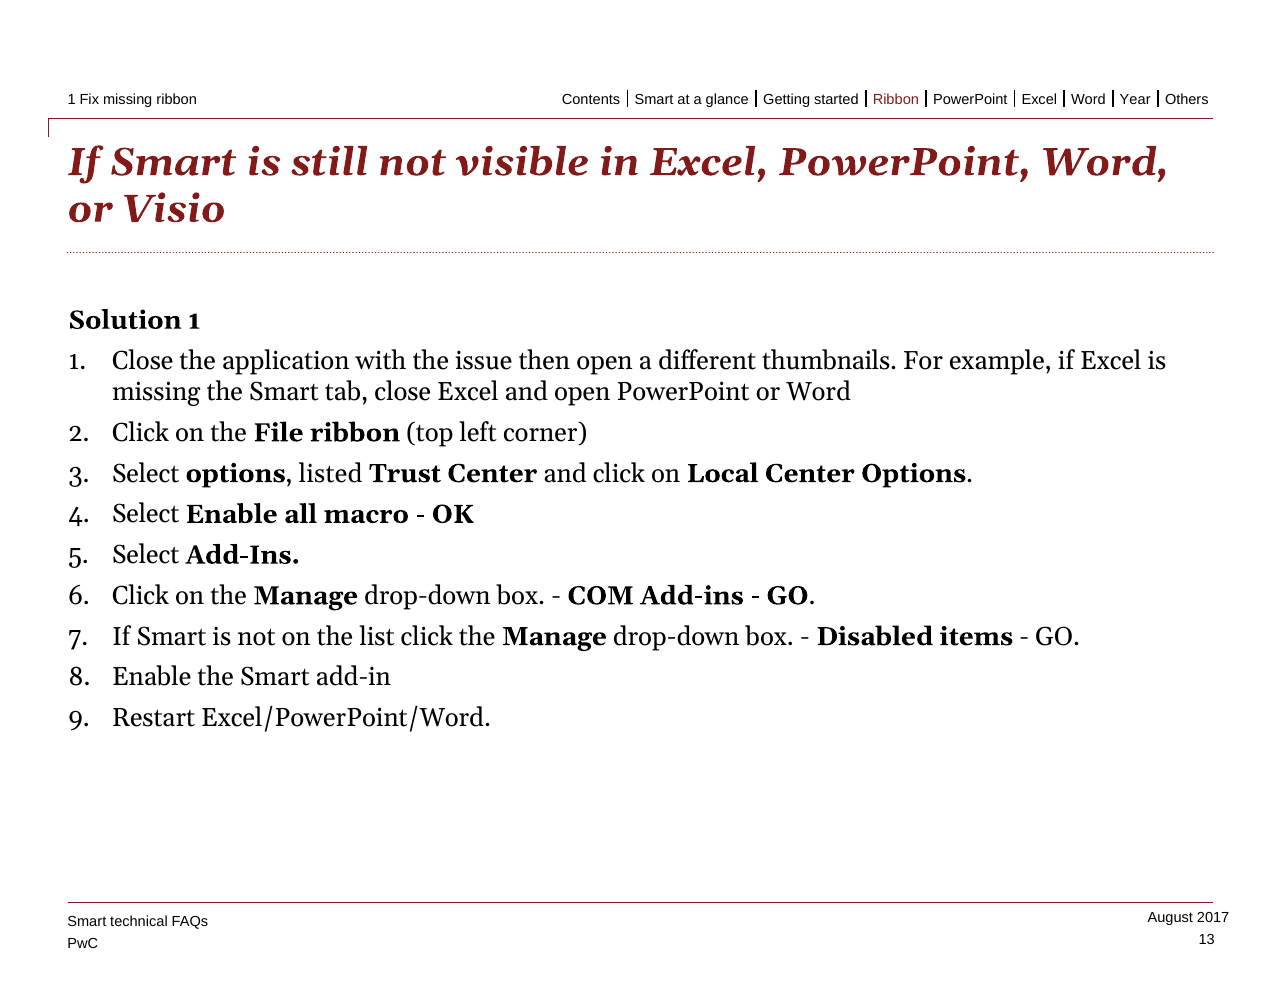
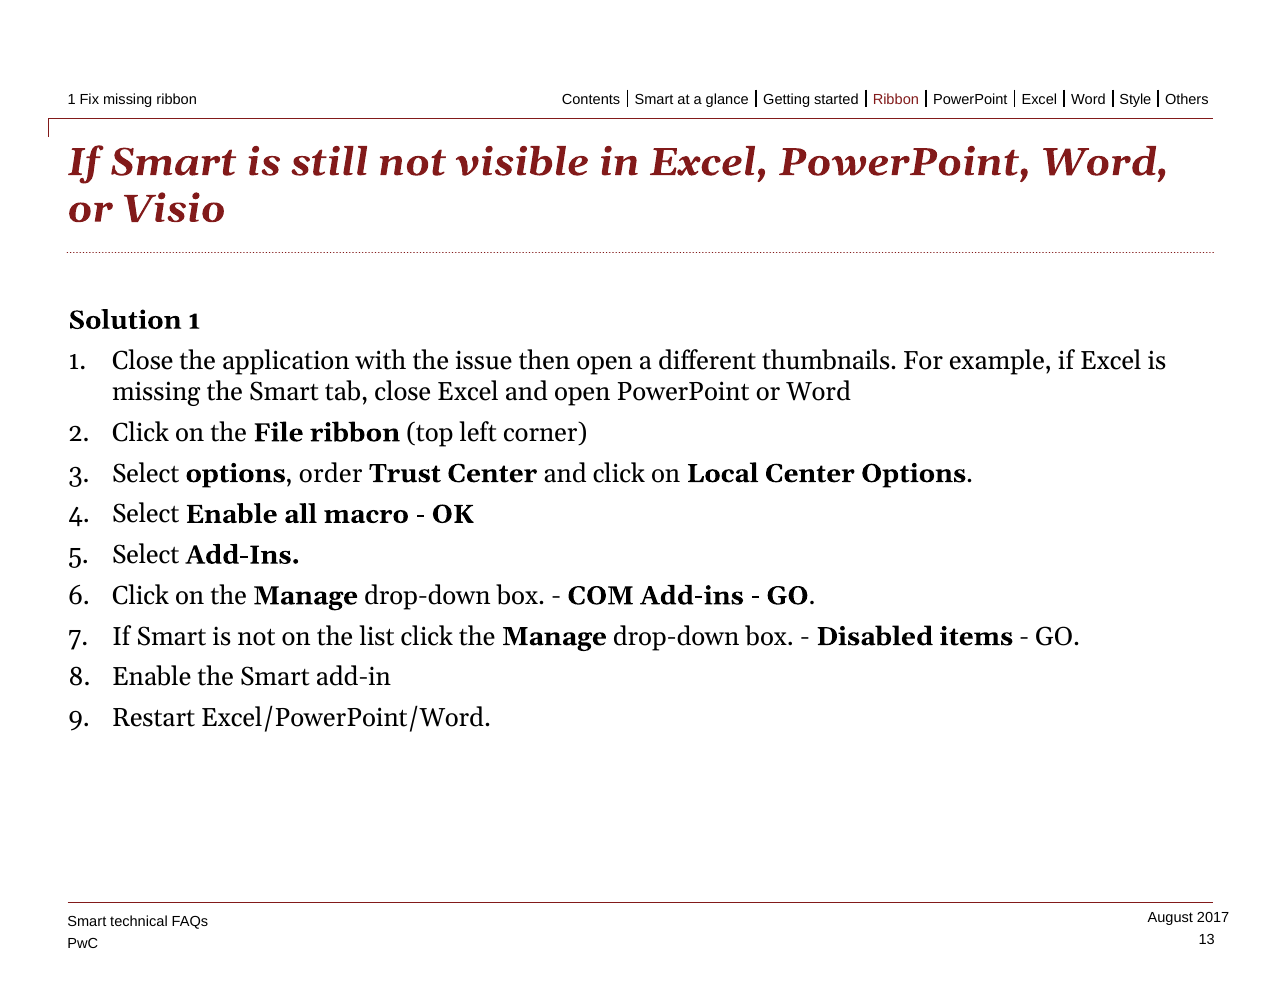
Year: Year -> Style
listed: listed -> order
